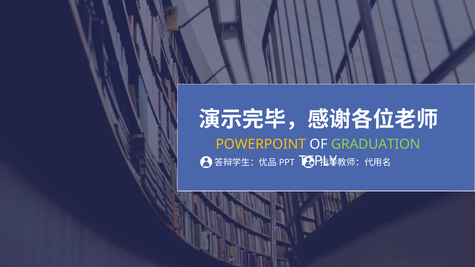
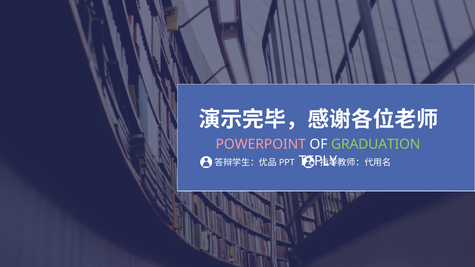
POWERPOINT colour: yellow -> pink
